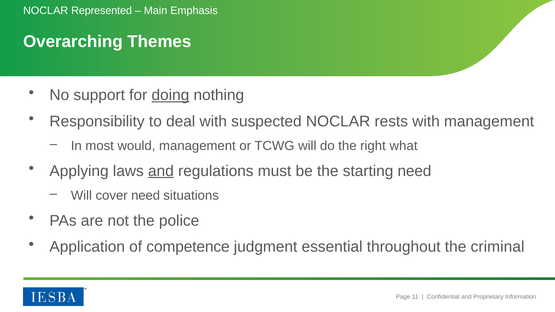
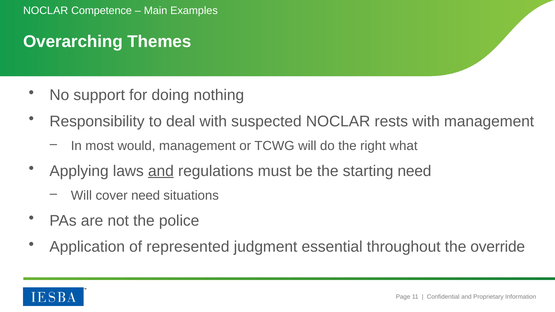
Represented: Represented -> Competence
Emphasis: Emphasis -> Examples
doing underline: present -> none
competence: competence -> represented
criminal: criminal -> override
